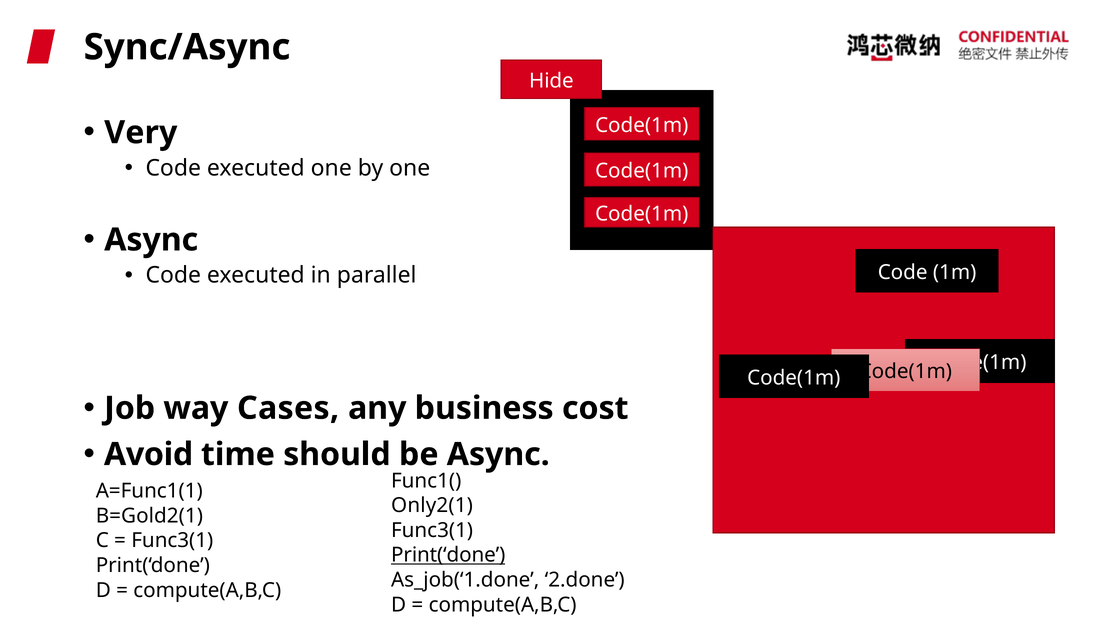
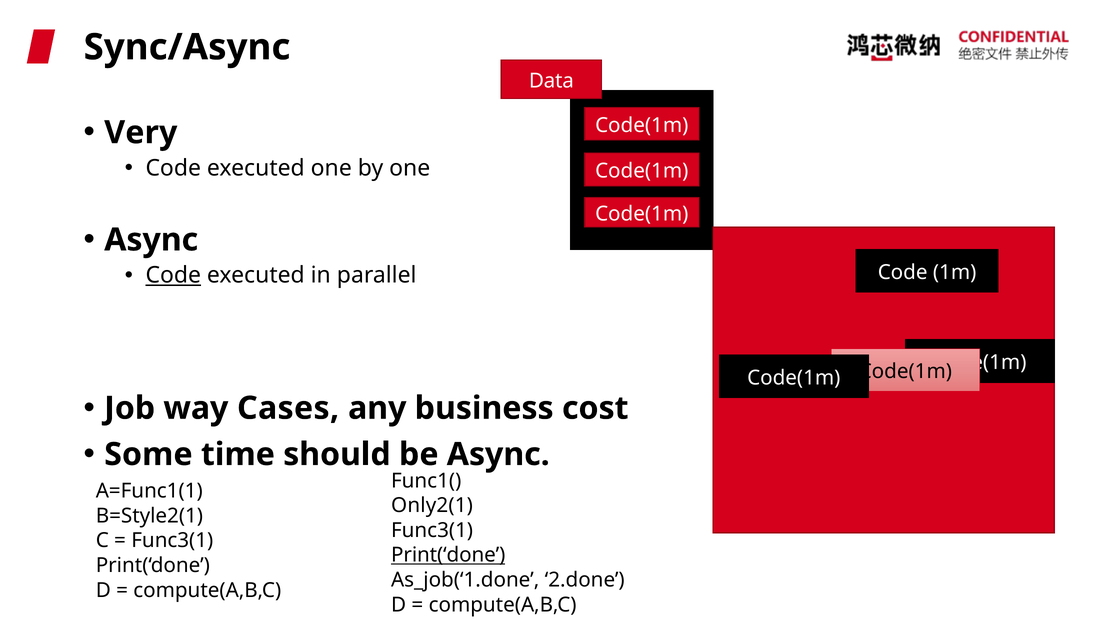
Hide: Hide -> Data
Code at (173, 275) underline: none -> present
Avoid: Avoid -> Some
B=Gold2(1: B=Gold2(1 -> B=Style2(1
